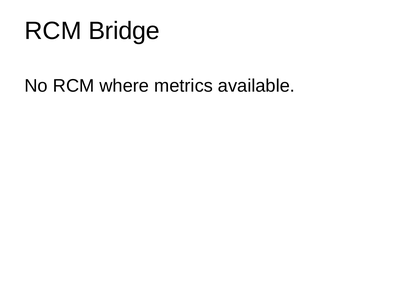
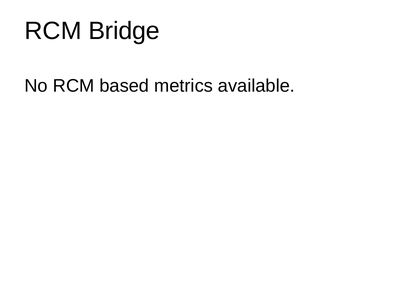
where: where -> based
